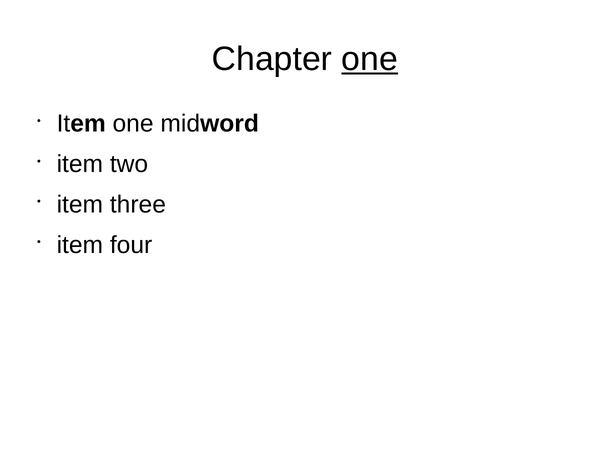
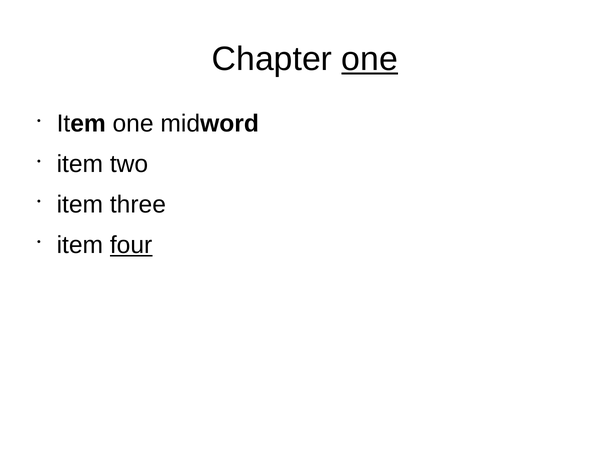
four underline: none -> present
